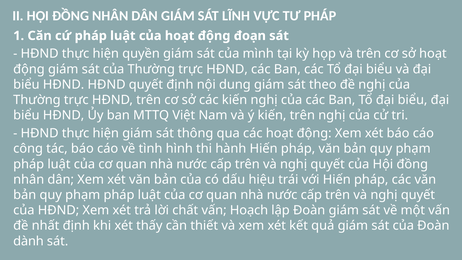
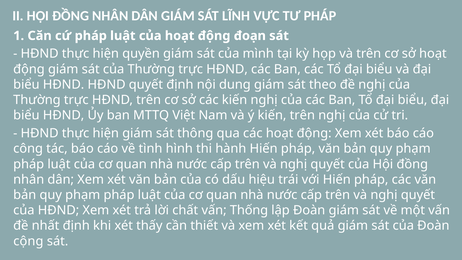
Hoạch: Hoạch -> Thống
dành: dành -> cộng
